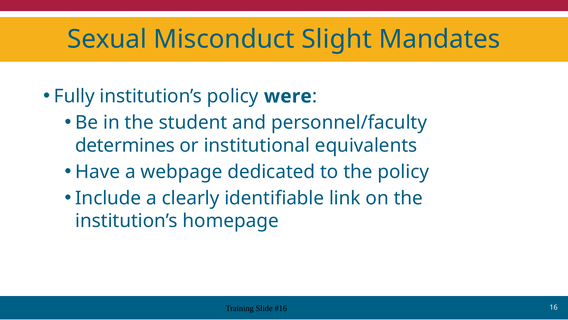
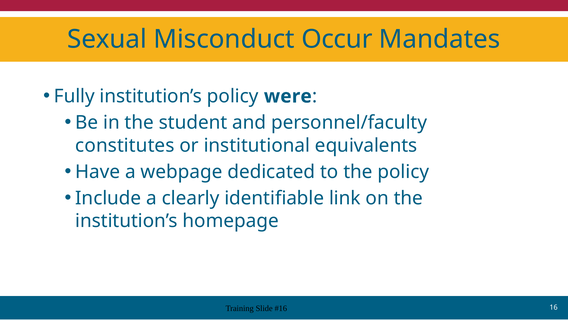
Slight: Slight -> Occur
determines: determines -> constitutes
